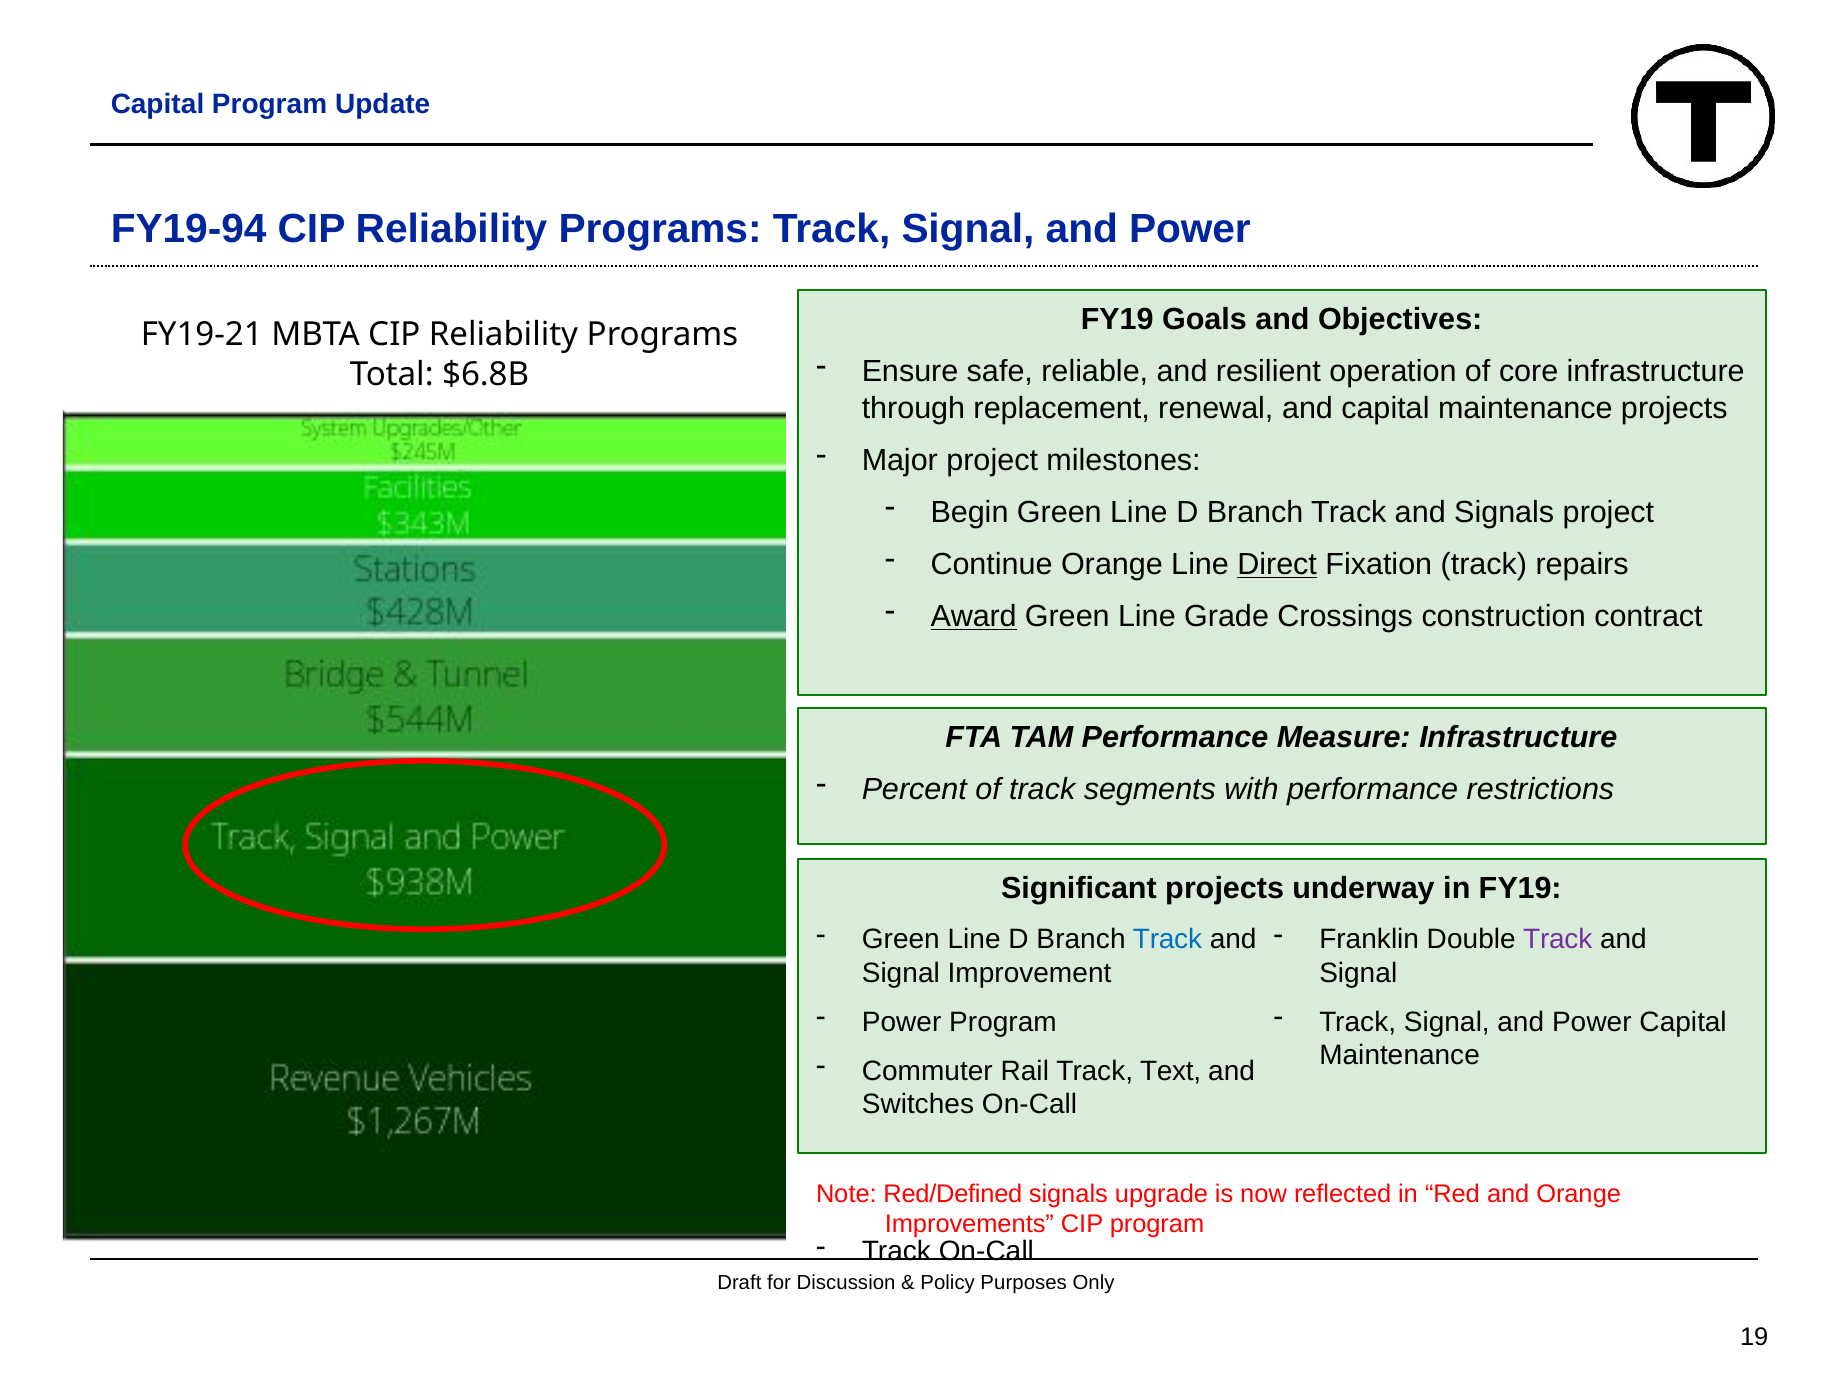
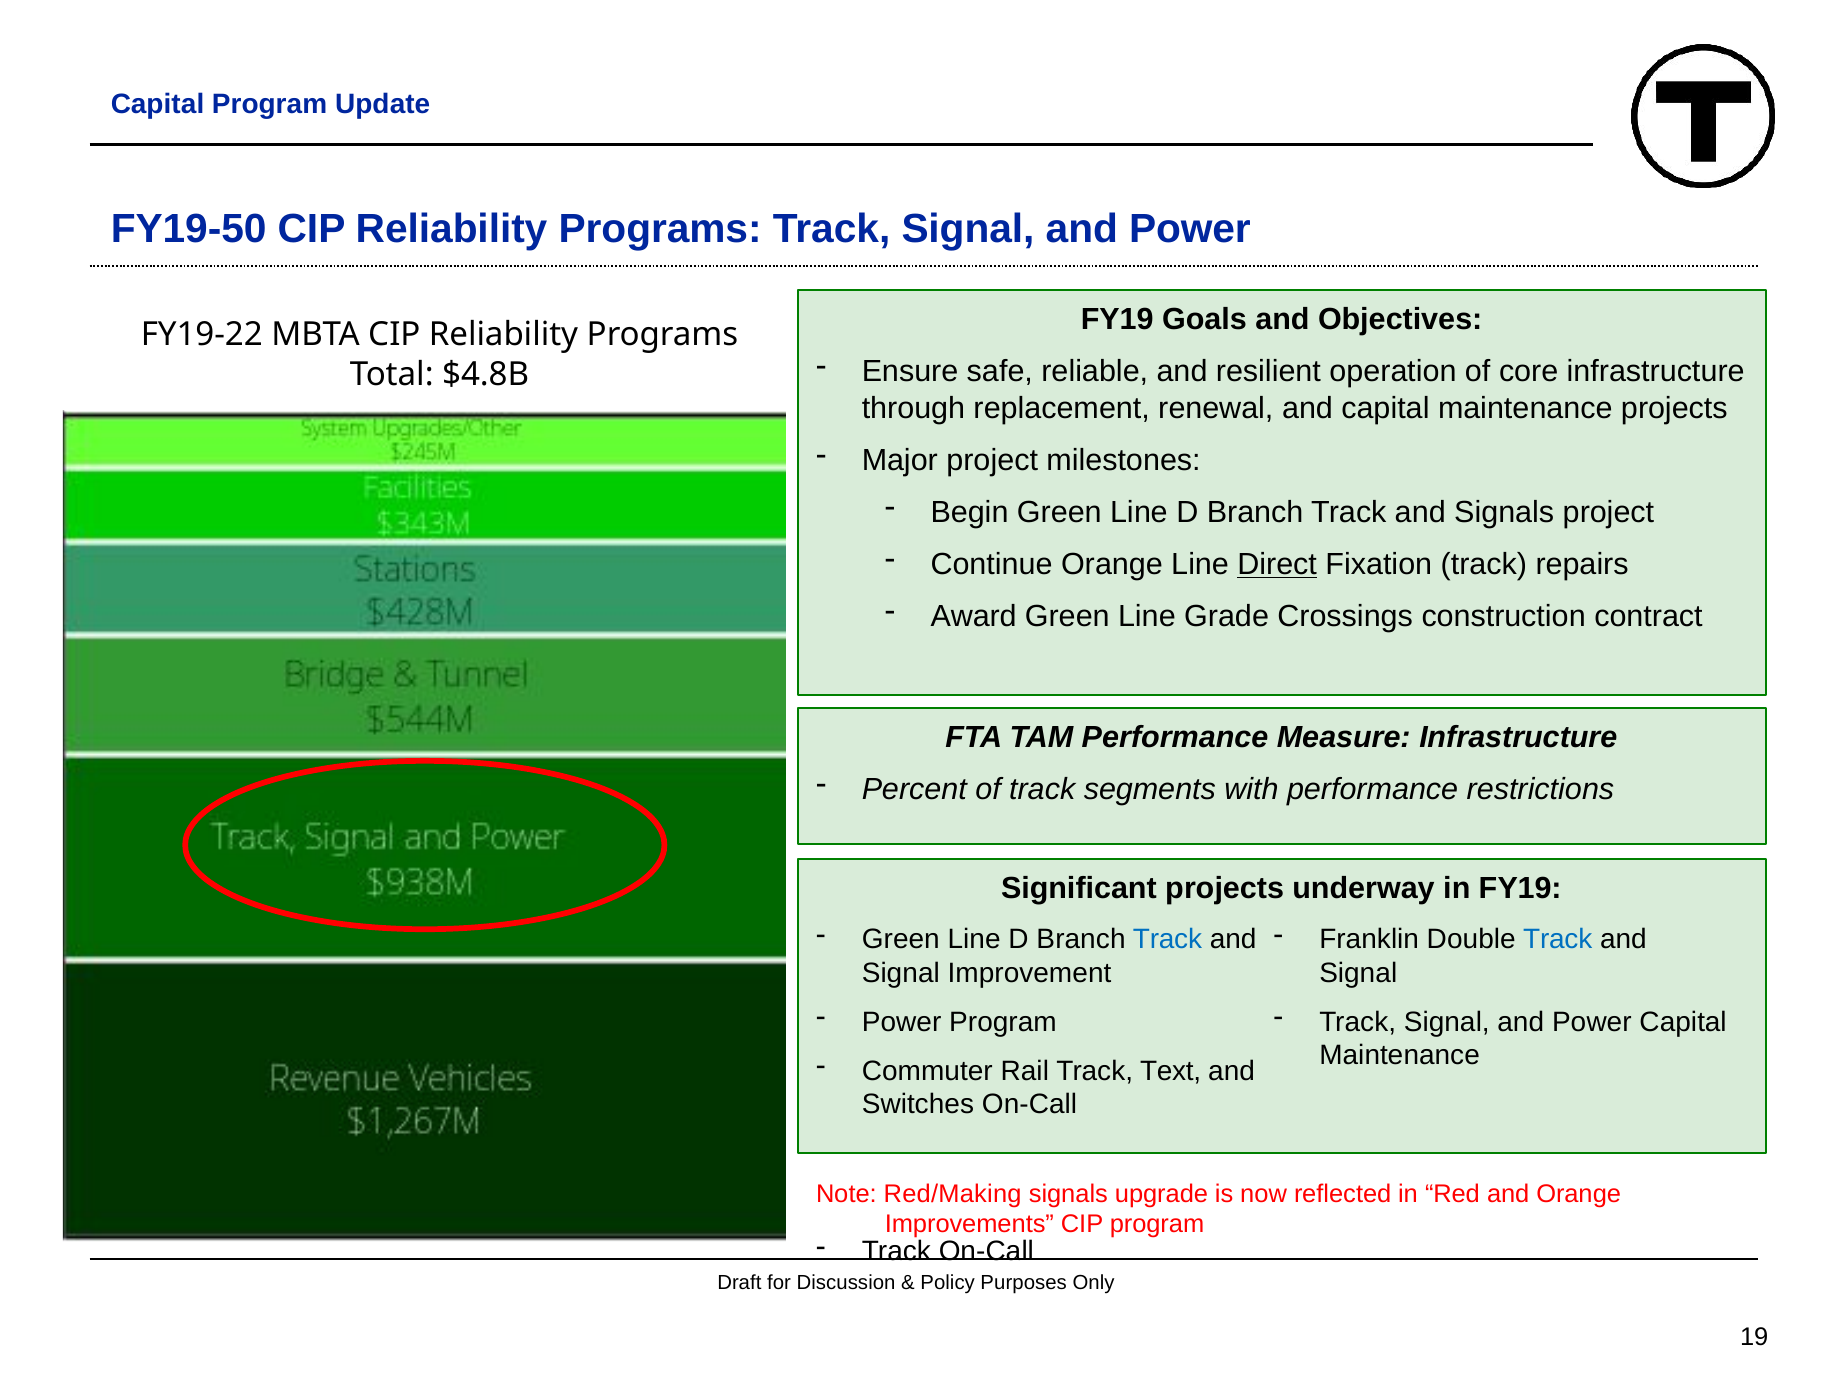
FY19-94: FY19-94 -> FY19-50
FY19-21: FY19-21 -> FY19-22
$6.8B: $6.8B -> $4.8B
Award underline: present -> none
Track at (1558, 939) colour: purple -> blue
Red/Defined: Red/Defined -> Red/Making
